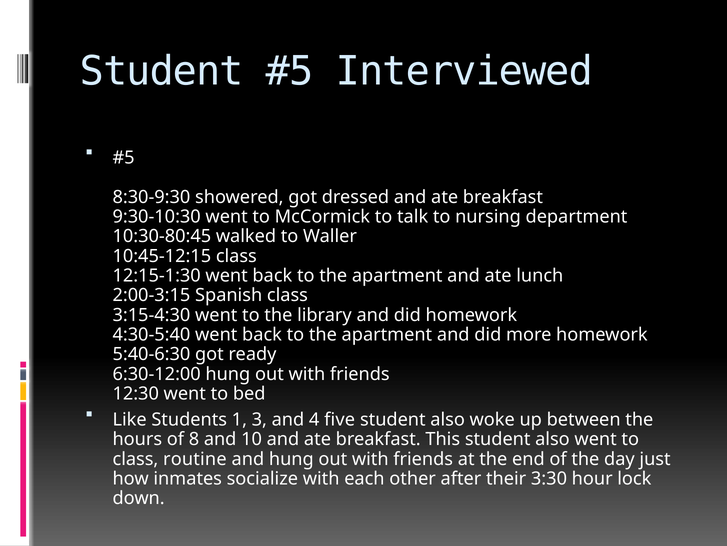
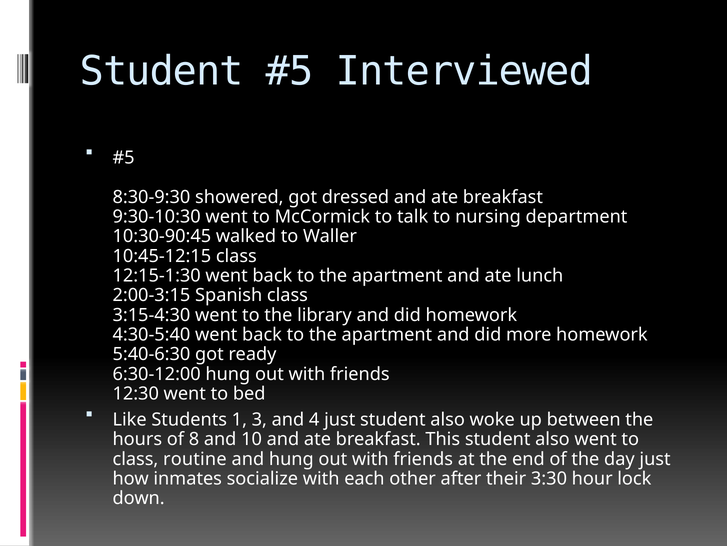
10:30-80:45: 10:30-80:45 -> 10:30-90:45
4 five: five -> just
